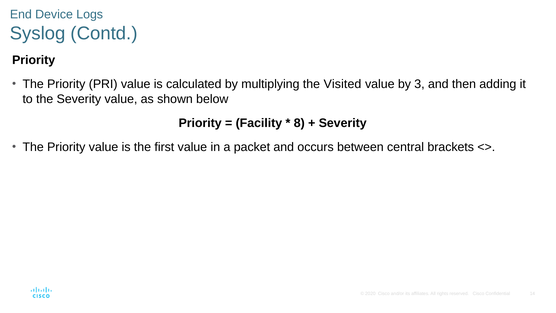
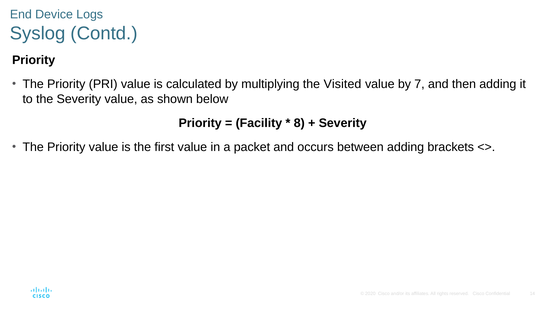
3: 3 -> 7
between central: central -> adding
